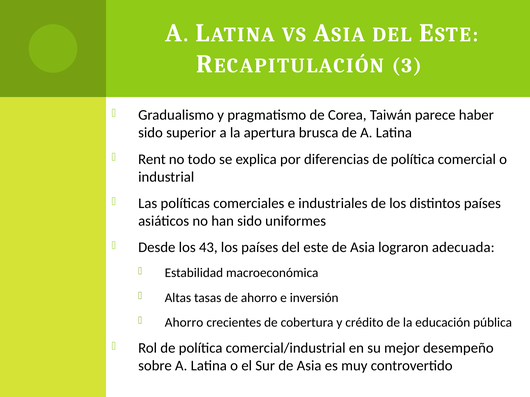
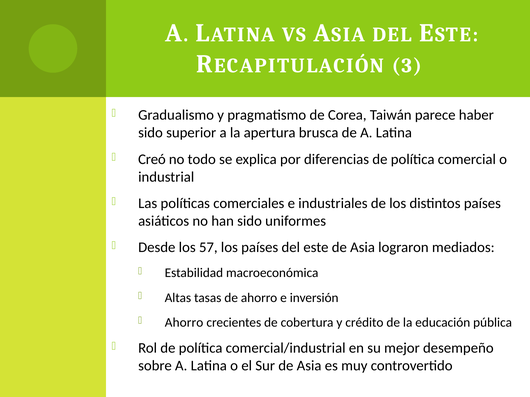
Rent: Rent -> Creó
43: 43 -> 57
adecuada: adecuada -> mediados
